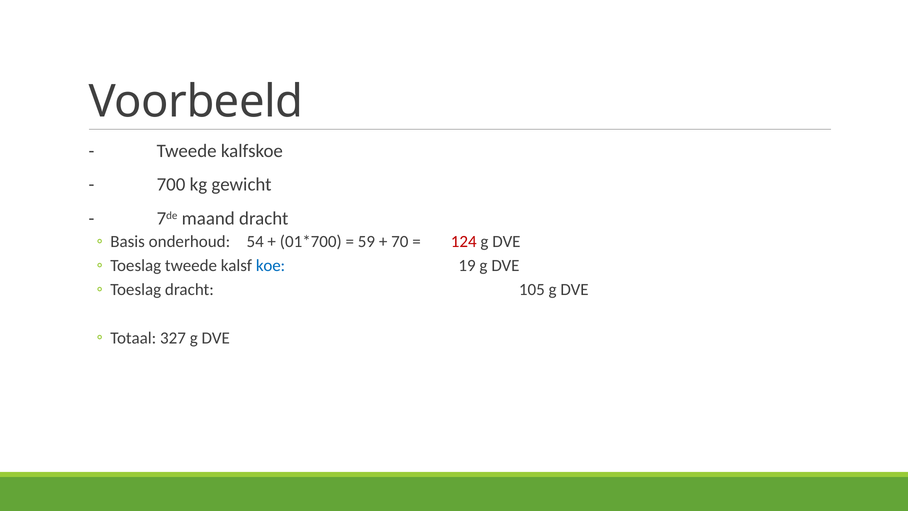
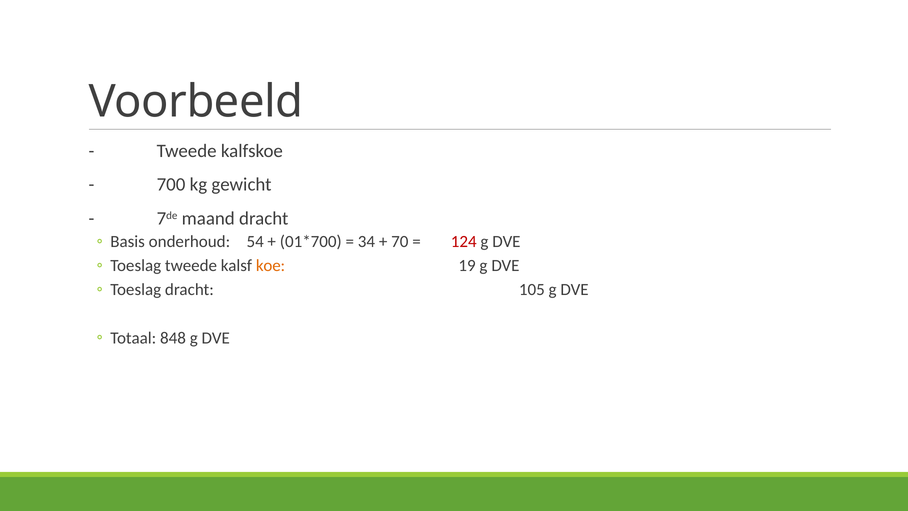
59: 59 -> 34
koe colour: blue -> orange
327: 327 -> 848
